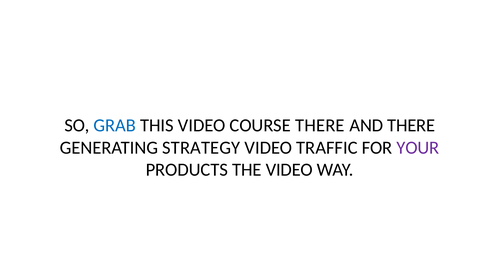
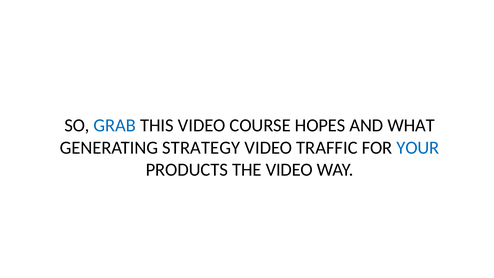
COURSE THERE: THERE -> HOPES
AND THERE: THERE -> WHAT
YOUR colour: purple -> blue
